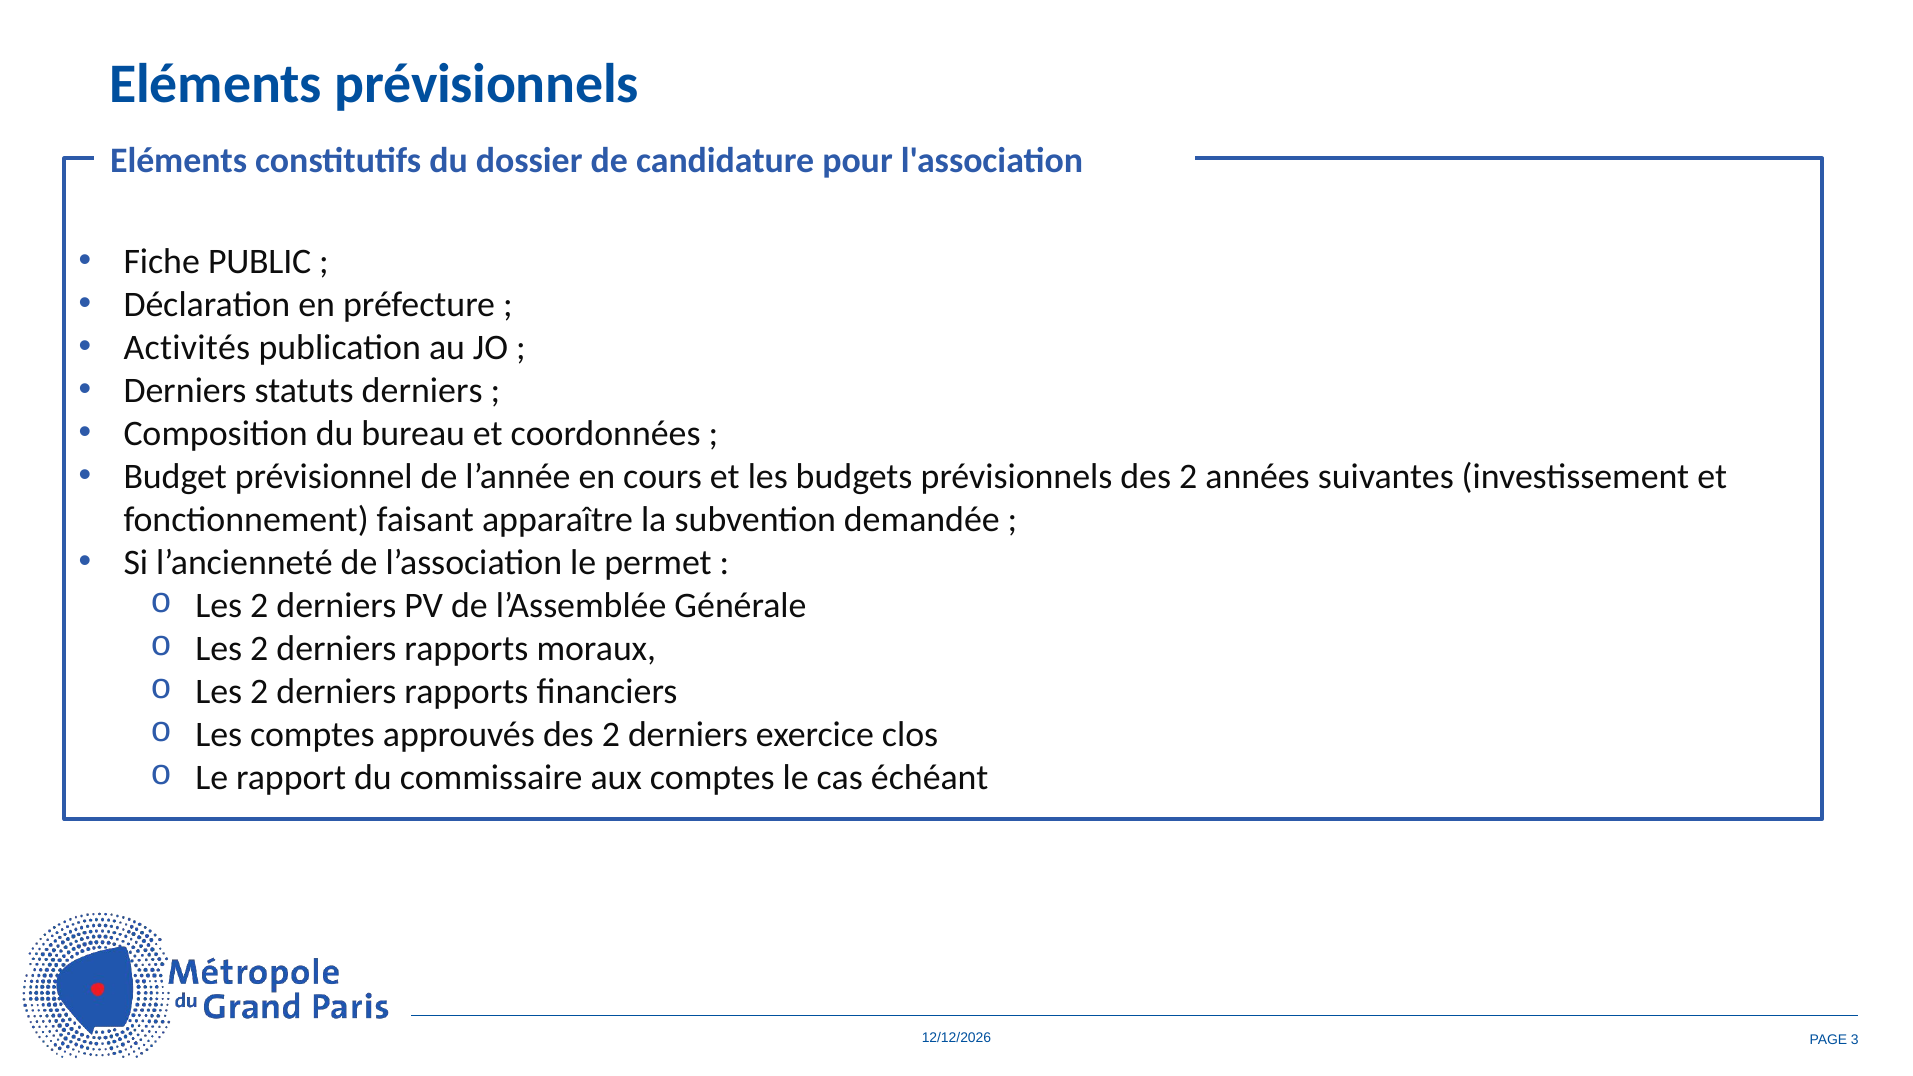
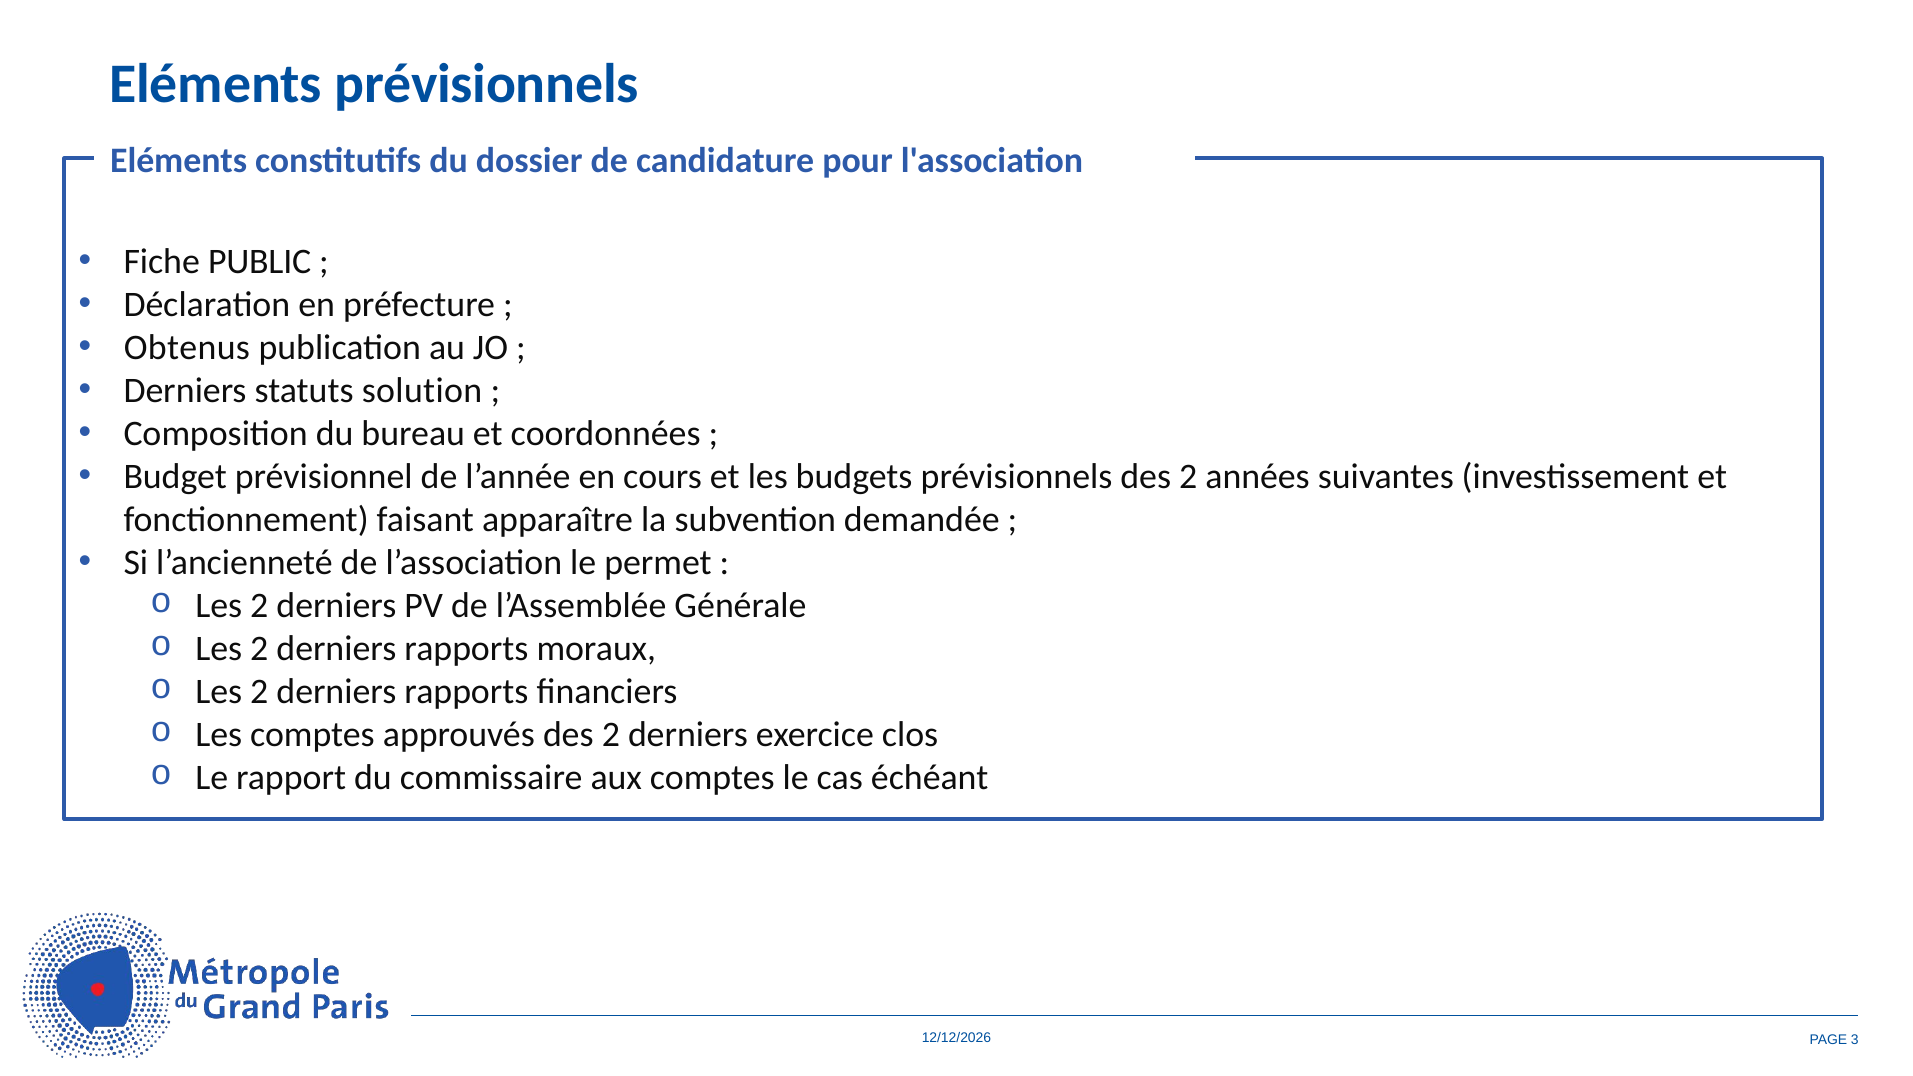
Activités: Activités -> Obtenus
statuts derniers: derniers -> solution
